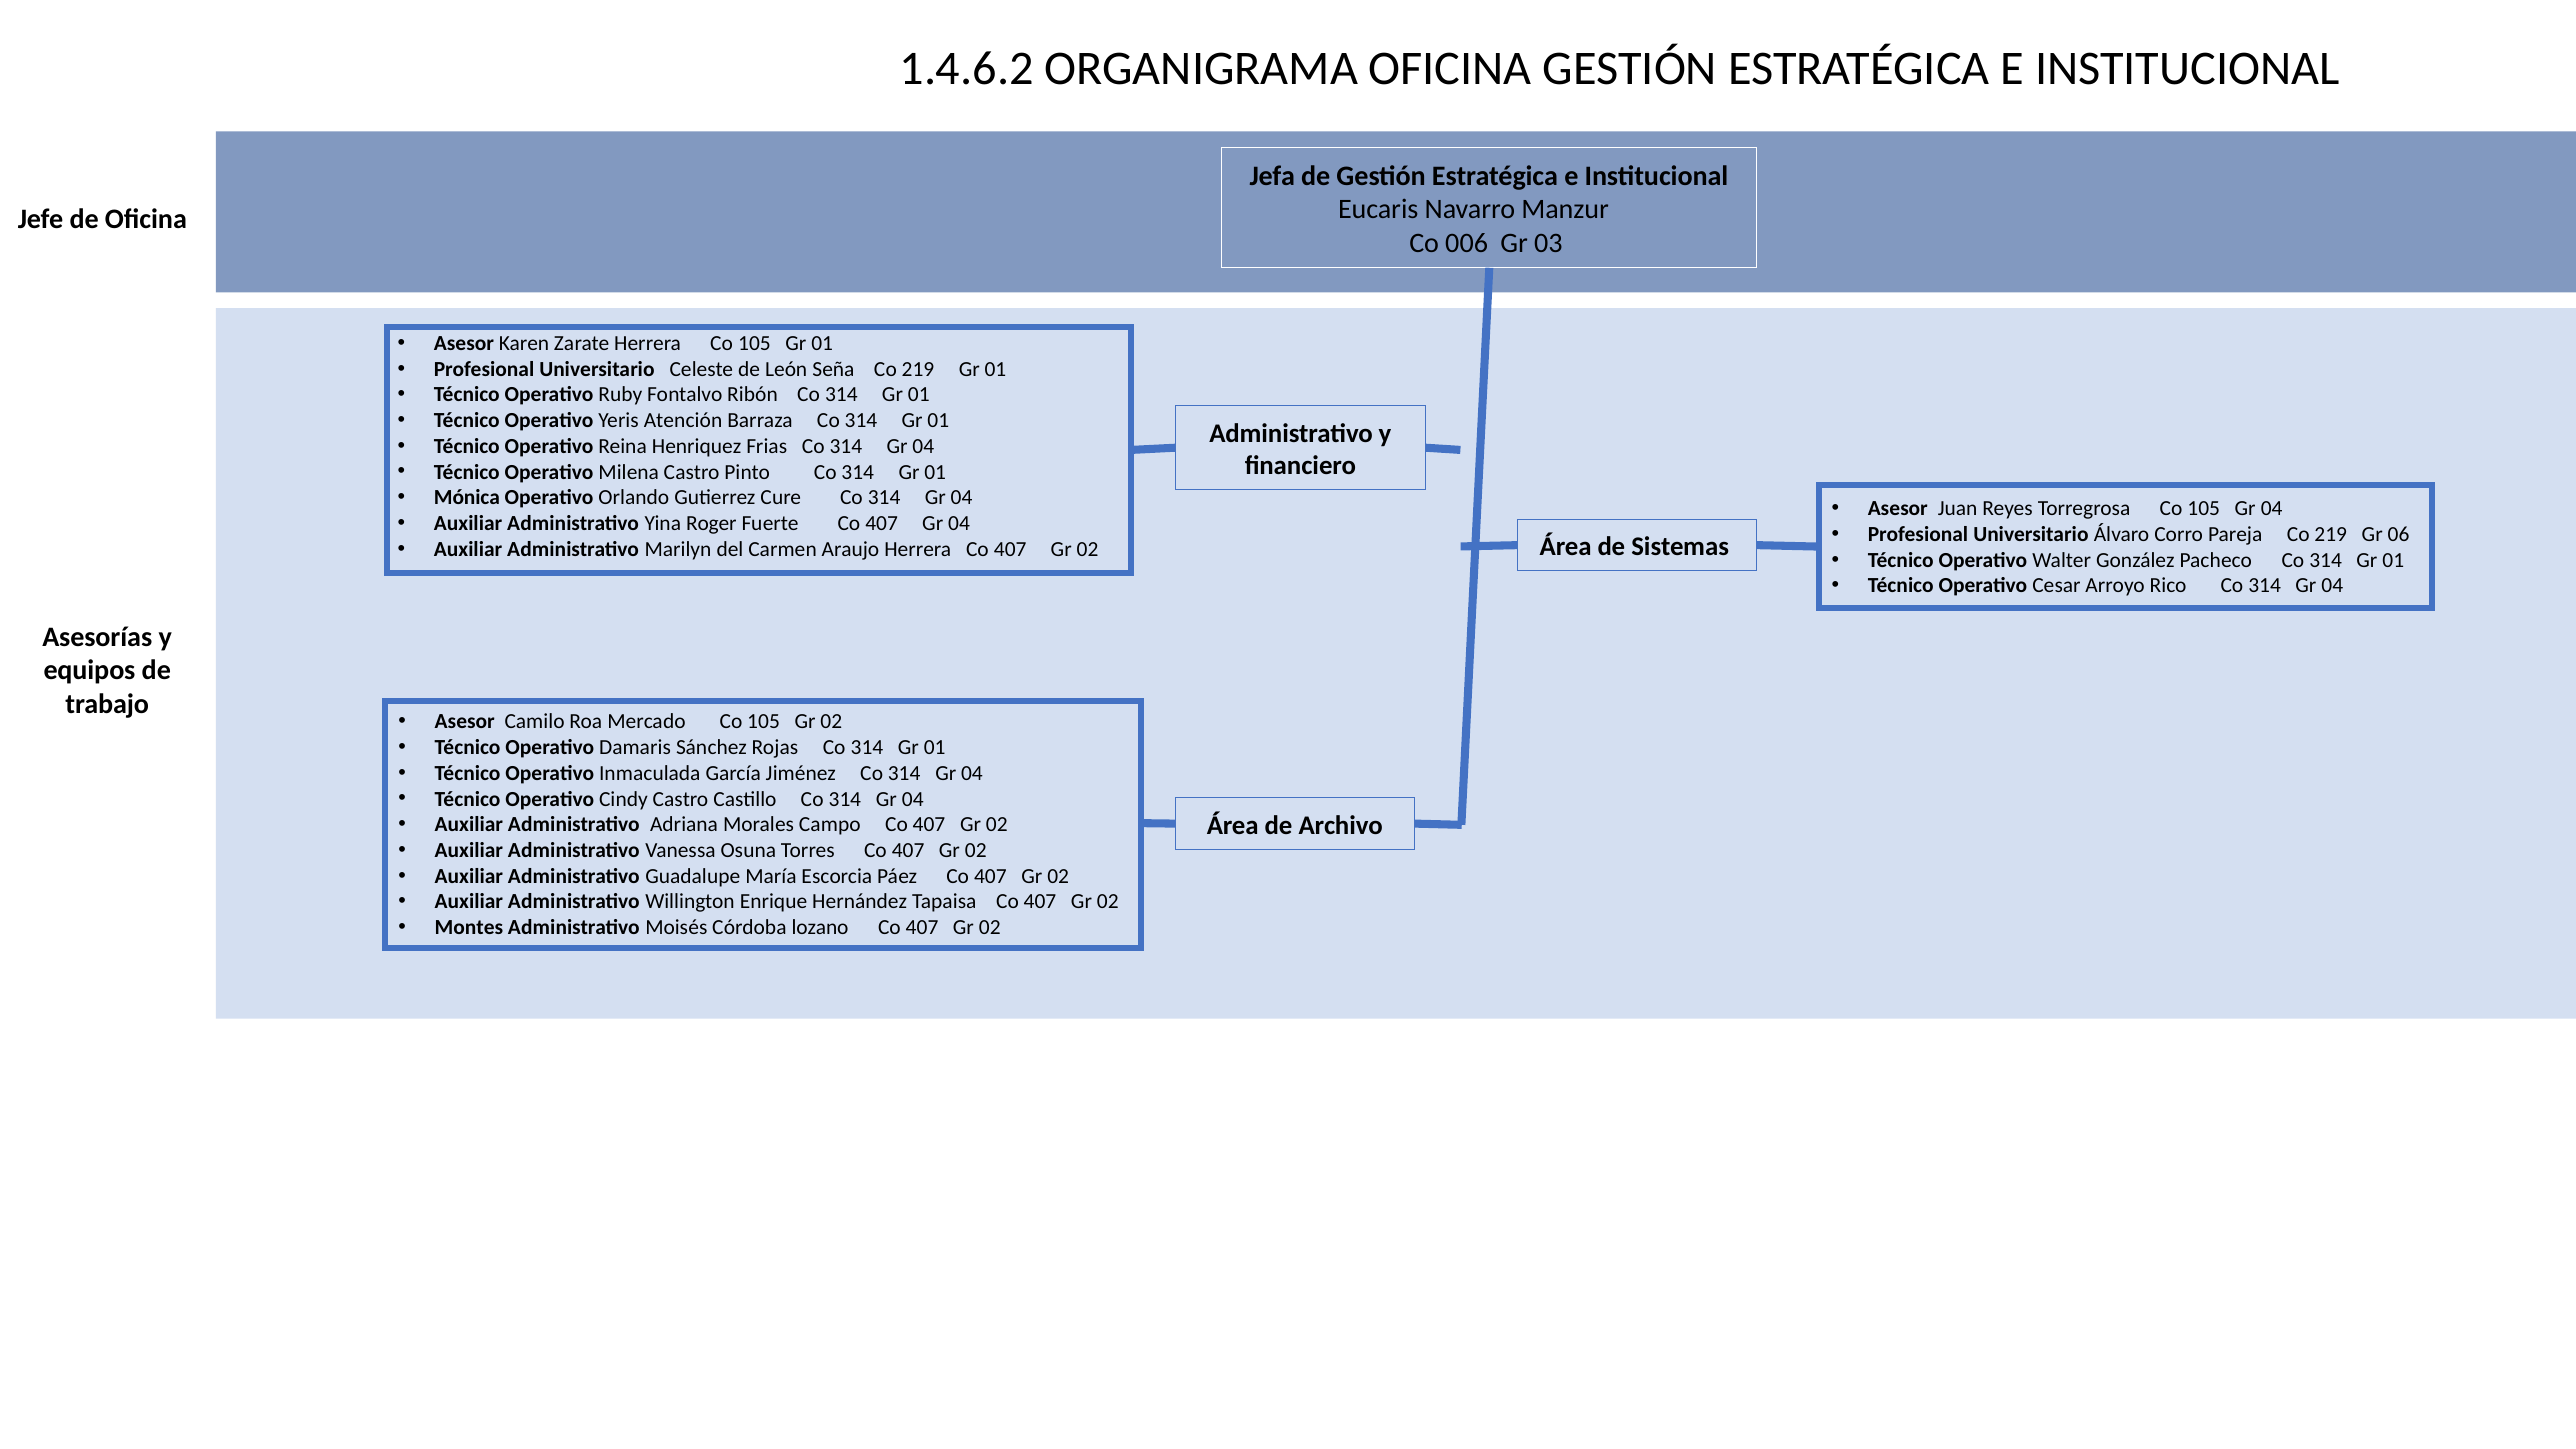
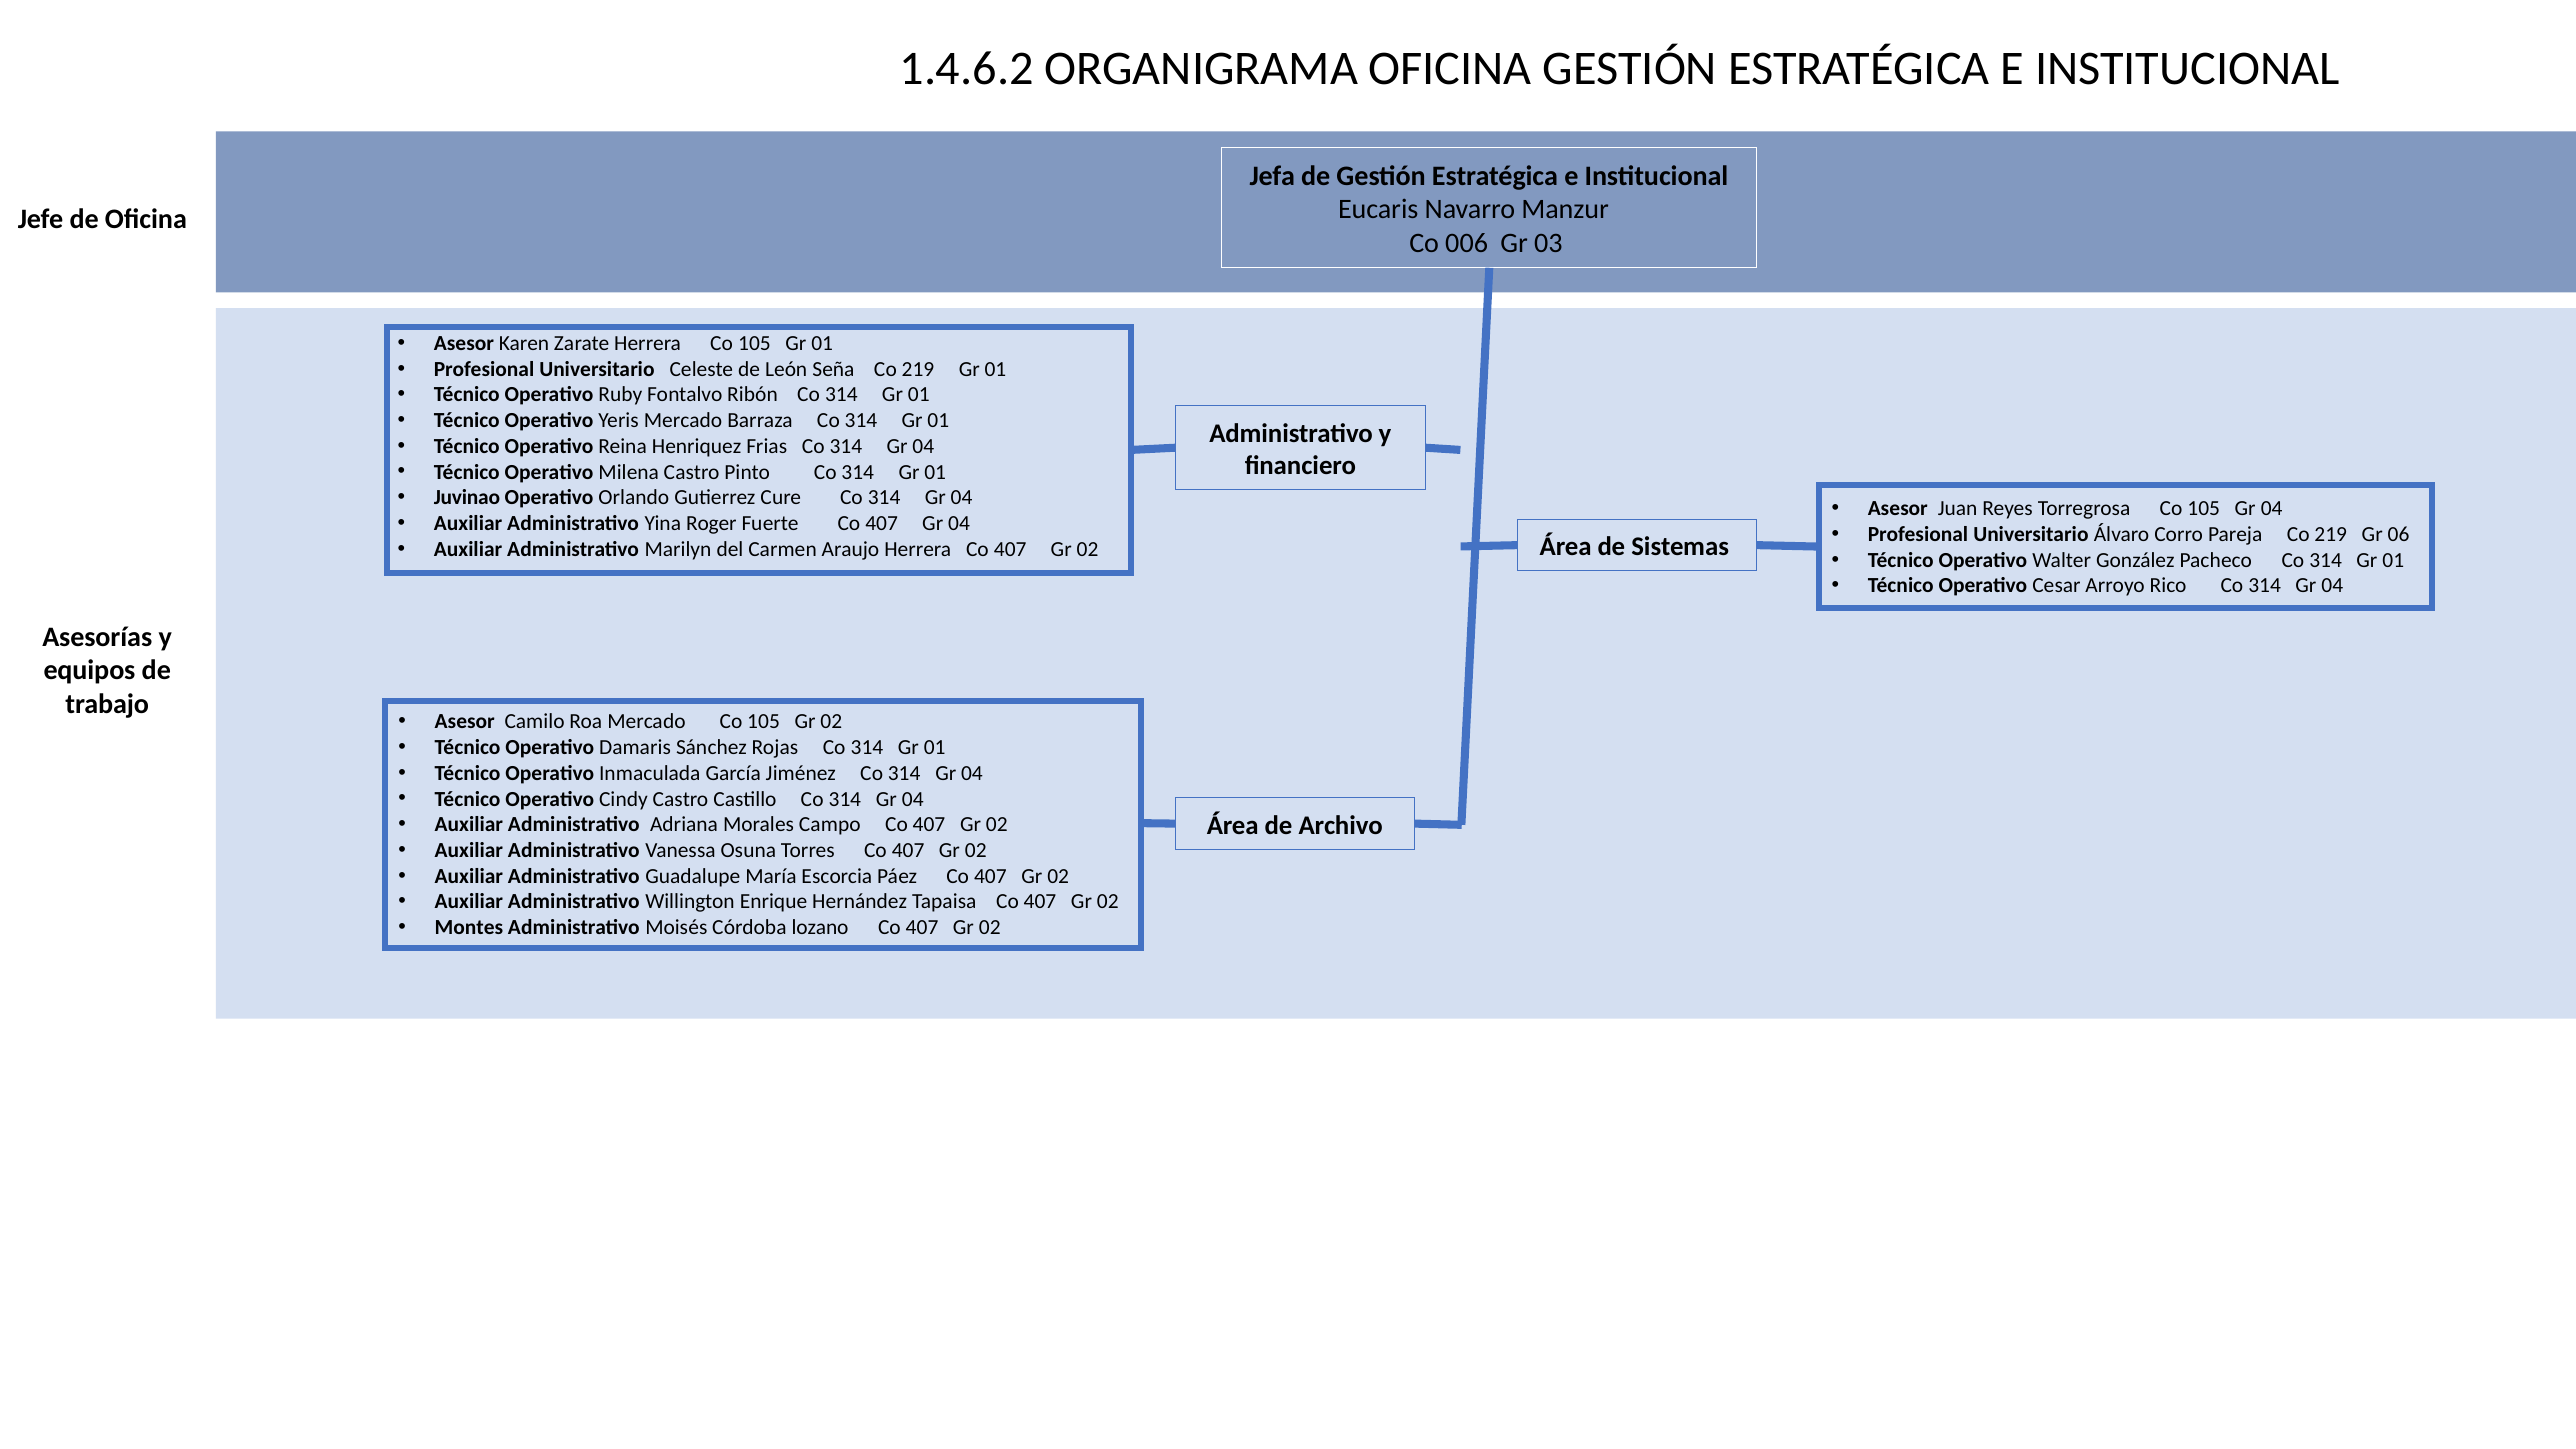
Yeris Atención: Atención -> Mercado
Mónica: Mónica -> Juvinao
